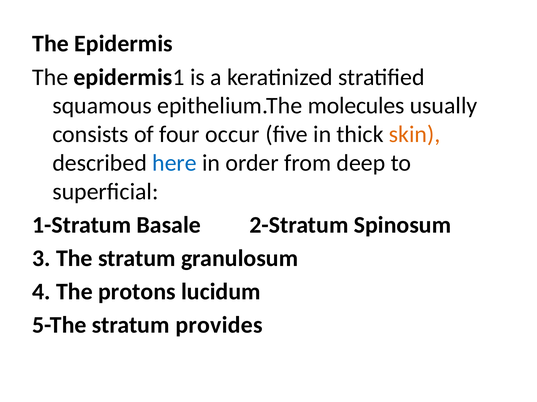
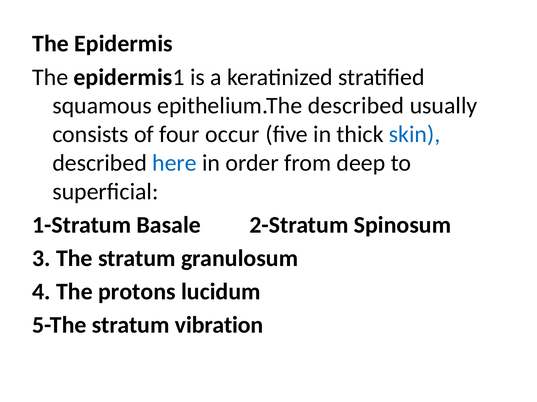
epithelium.The molecules: molecules -> described
skin colour: orange -> blue
provides: provides -> vibration
